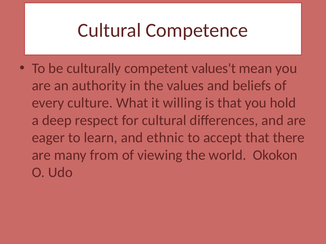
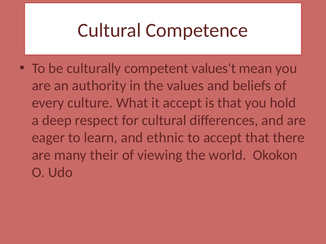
it willing: willing -> accept
from: from -> their
